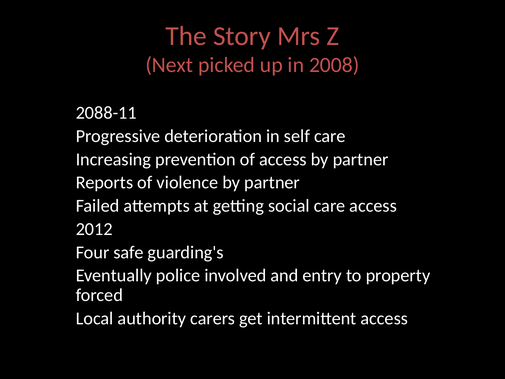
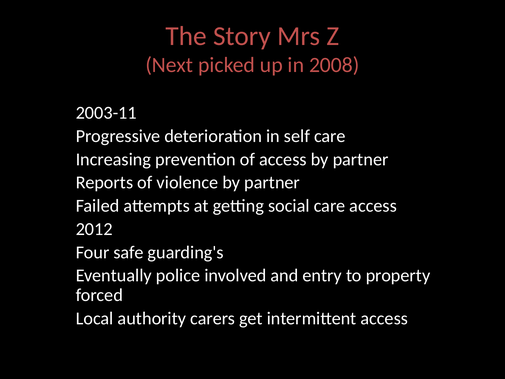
2088-11: 2088-11 -> 2003-11
